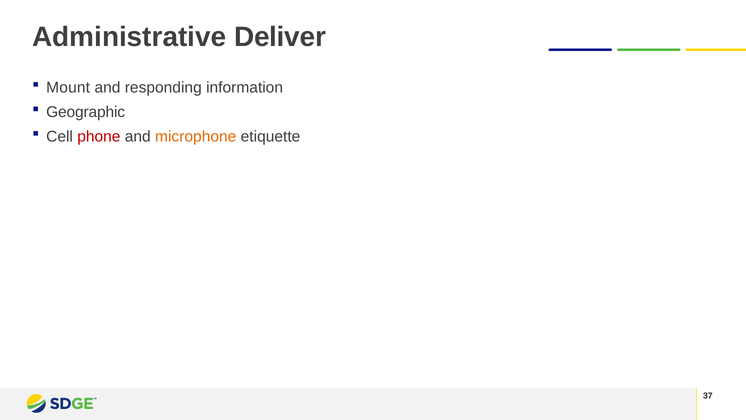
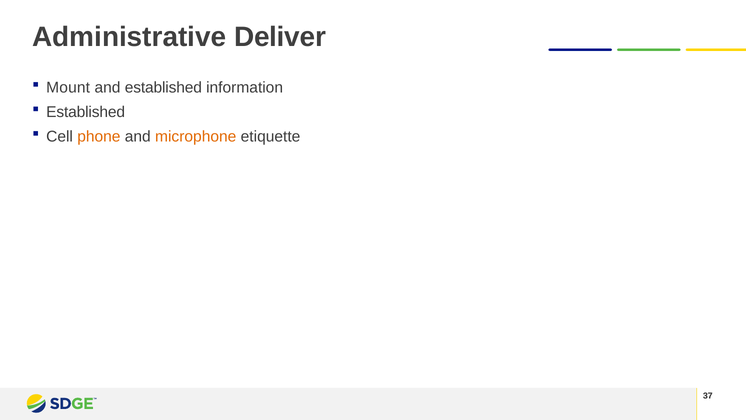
and responding: responding -> established
Geographic at (86, 112): Geographic -> Established
phone colour: red -> orange
